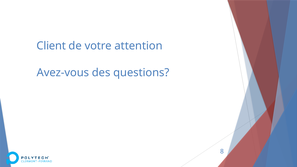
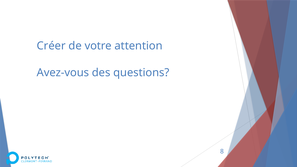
Client: Client -> Créer
